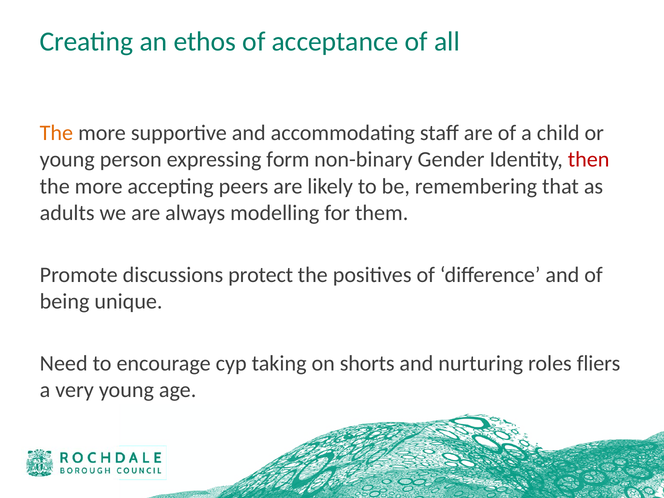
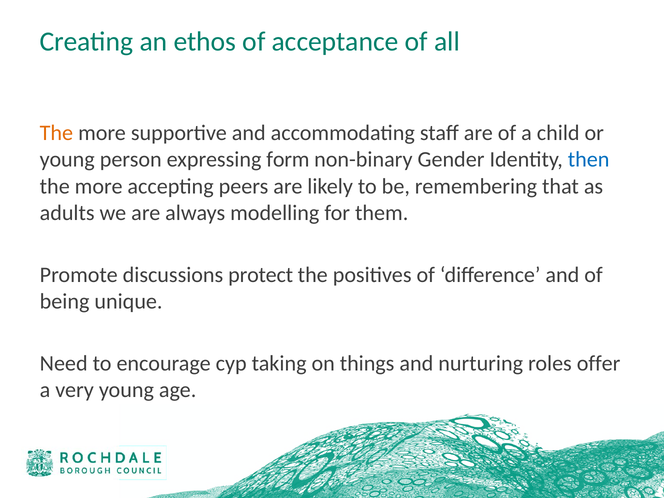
then colour: red -> blue
shorts: shorts -> things
fliers: fliers -> offer
